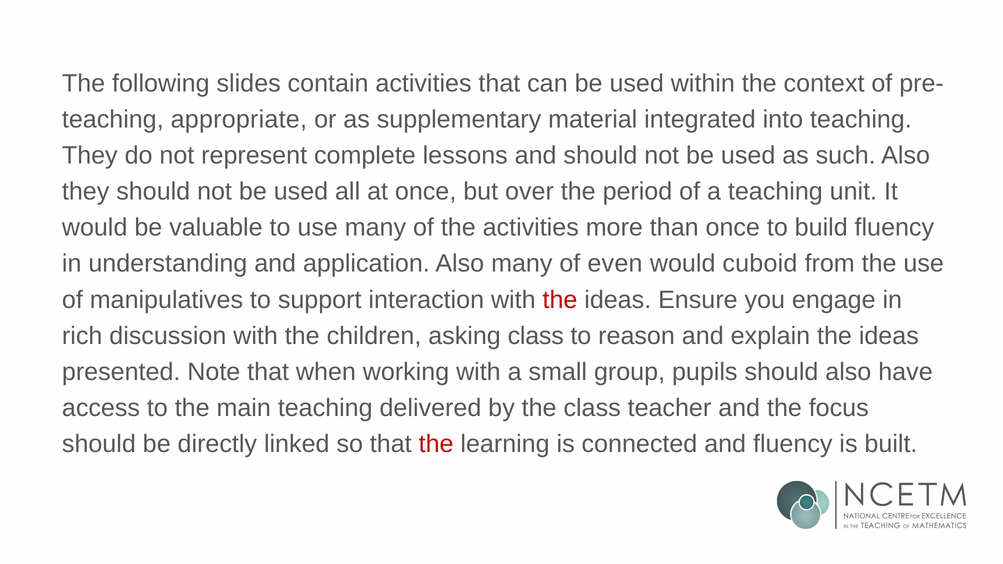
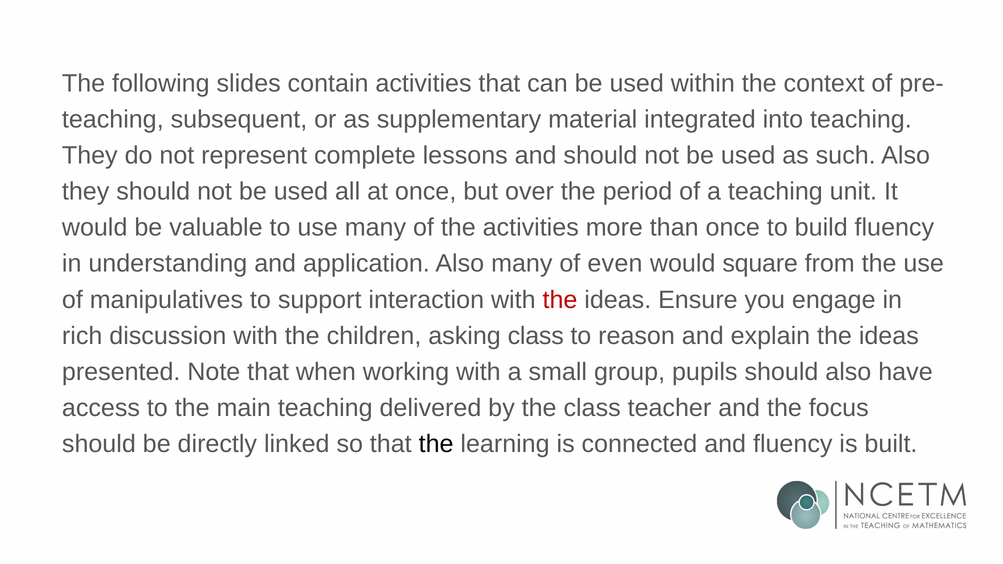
appropriate: appropriate -> subsequent
cuboid: cuboid -> square
the at (436, 444) colour: red -> black
